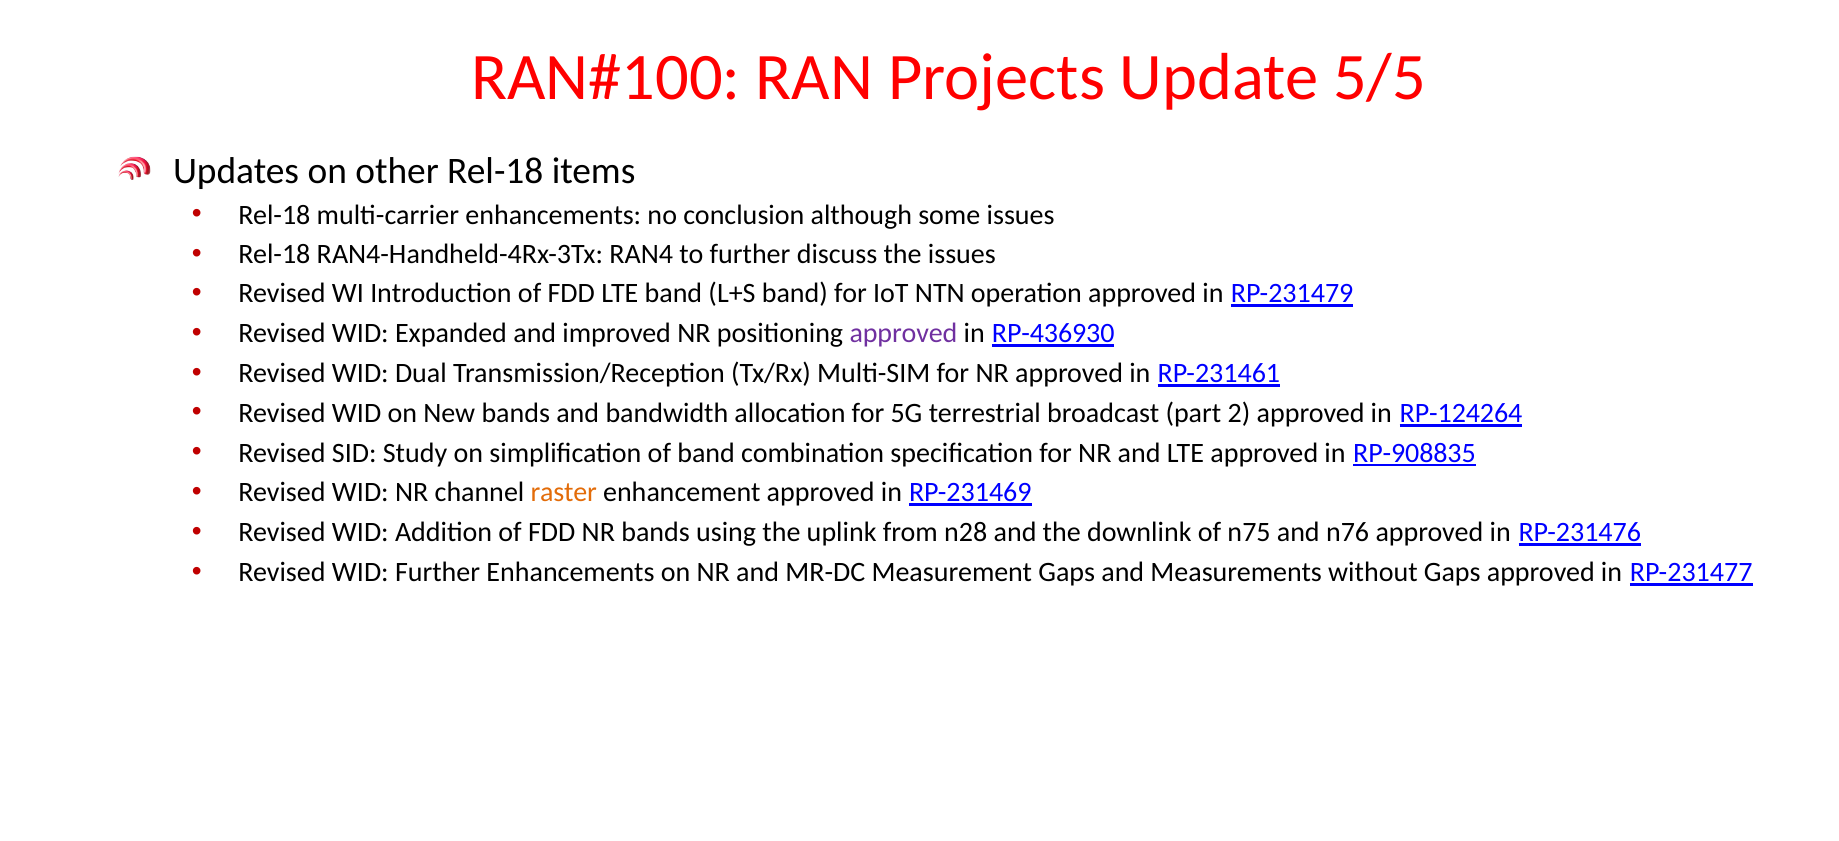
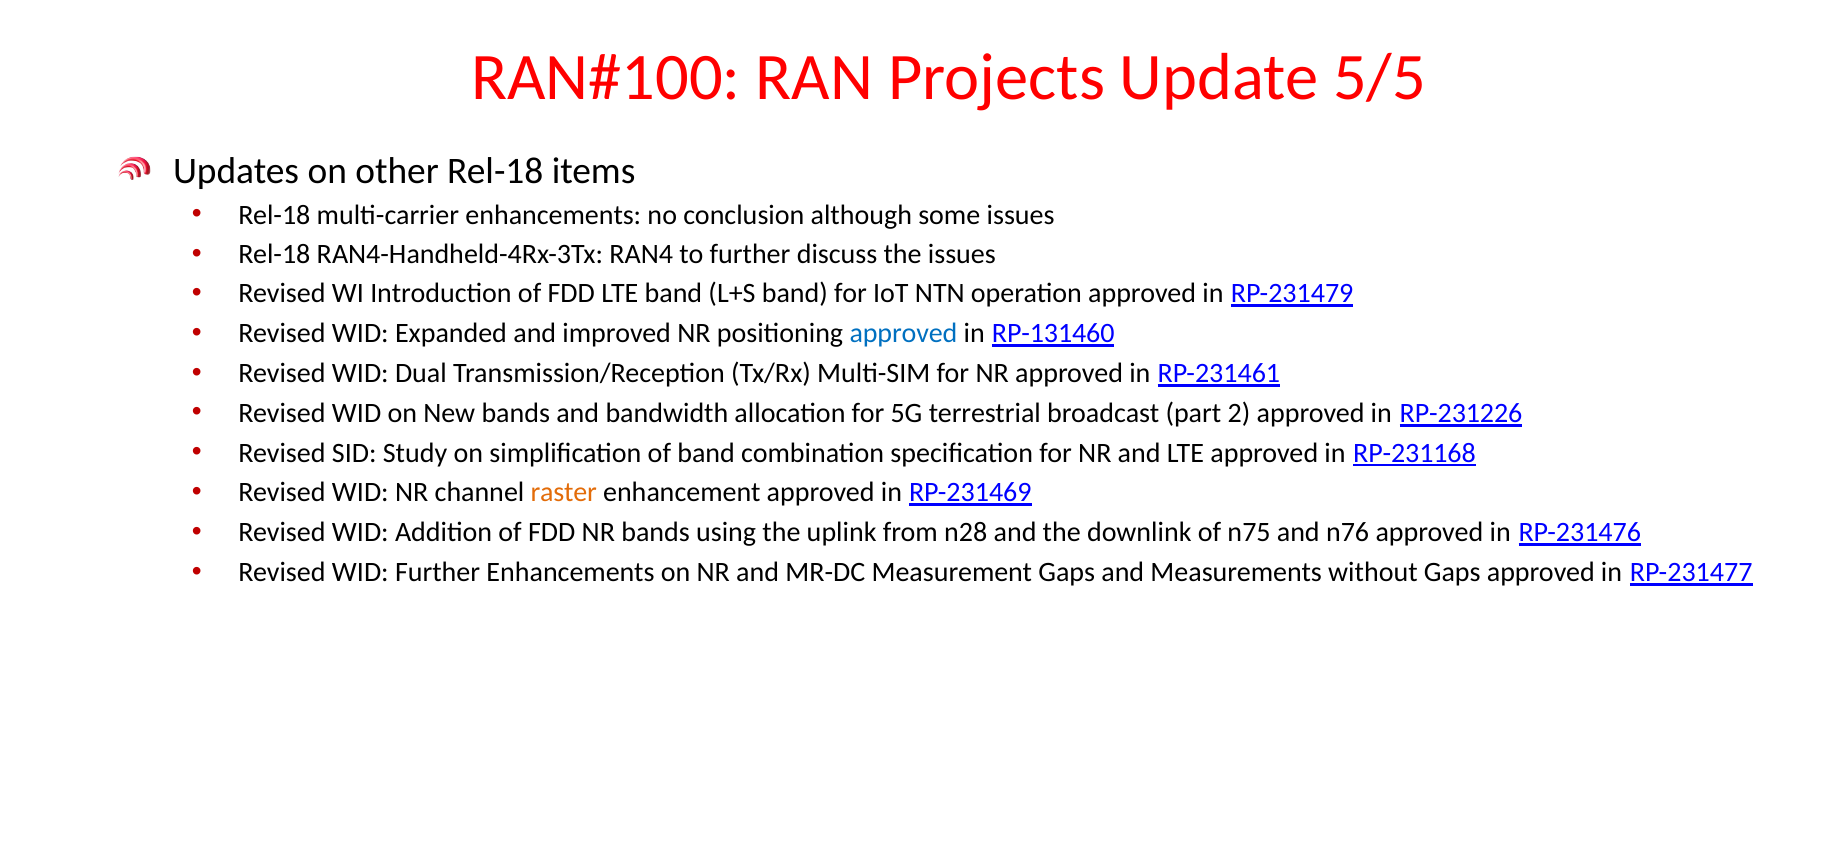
approved at (904, 333) colour: purple -> blue
RP-436930: RP-436930 -> RP-131460
RP-124264: RP-124264 -> RP-231226
RP-908835: RP-908835 -> RP-231168
